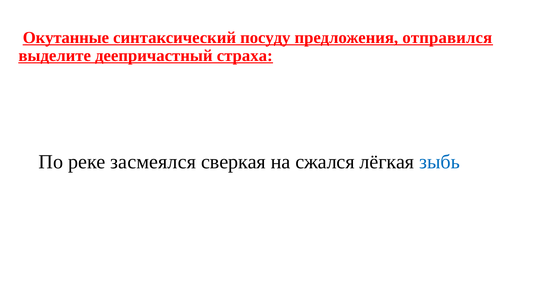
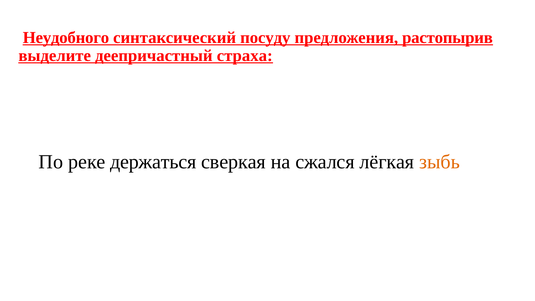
Окутанные: Окутанные -> Неудобного
отправился: отправился -> растопырив
засмеялся: засмеялся -> держаться
зыбь colour: blue -> orange
